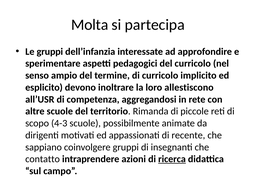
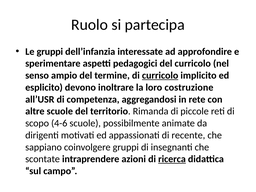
Molta: Molta -> Ruolo
curricolo at (160, 75) underline: none -> present
allestiscono: allestiscono -> costruzione
4-3: 4-3 -> 4-6
contatto: contatto -> scontate
